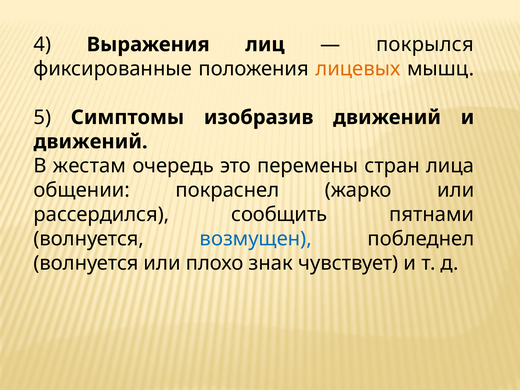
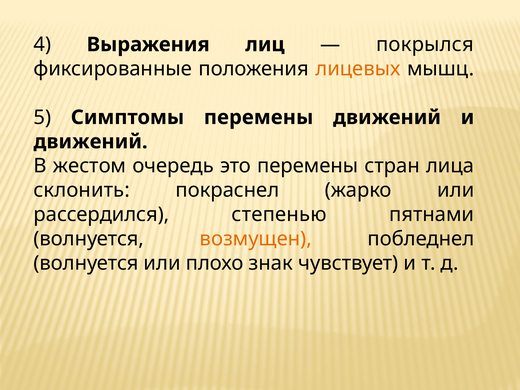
Симптомы изобразив: изобразив -> перемены
жестам: жестам -> жестом
общении: общении -> склонить
сообщить: сообщить -> степенью
возмущен colour: blue -> orange
